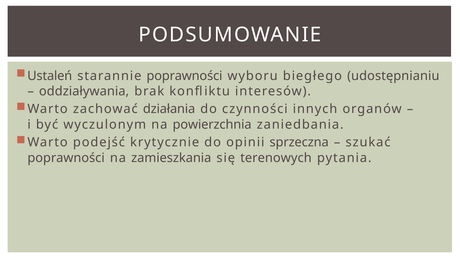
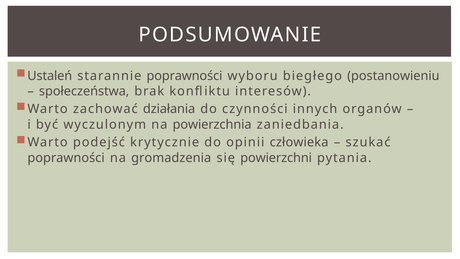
udostępnianiu: udostępnianiu -> postanowieniu
oddziaływania: oddziaływania -> społeczeństwa
sprzeczna: sprzeczna -> człowieka
zamieszkania: zamieszkania -> gromadzenia
terenowych: terenowych -> powierzchni
